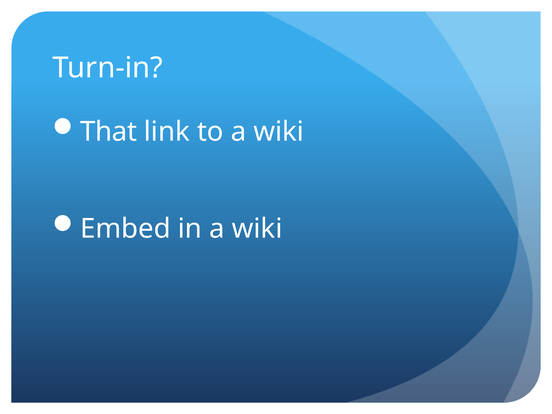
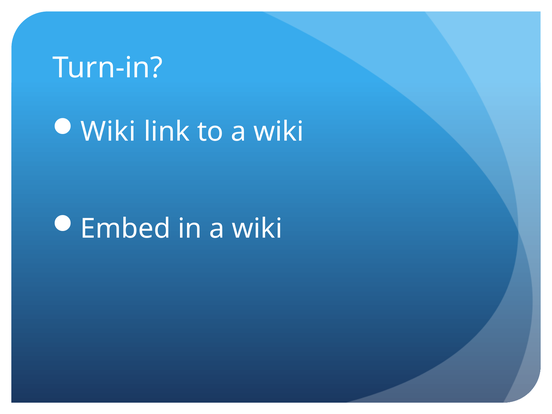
That at (109, 132): That -> Wiki
